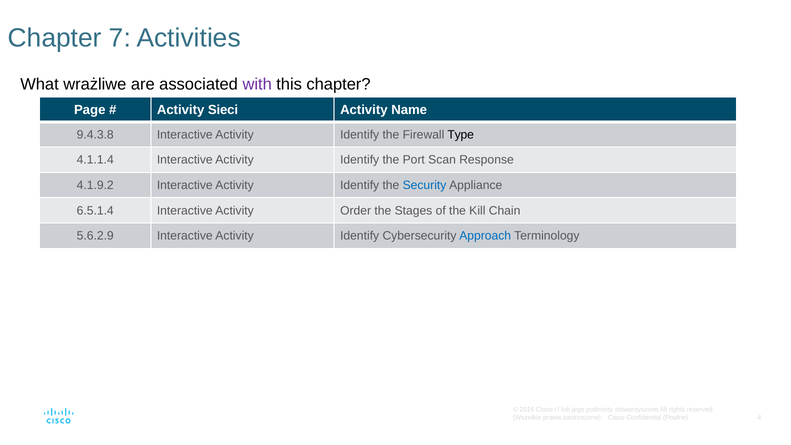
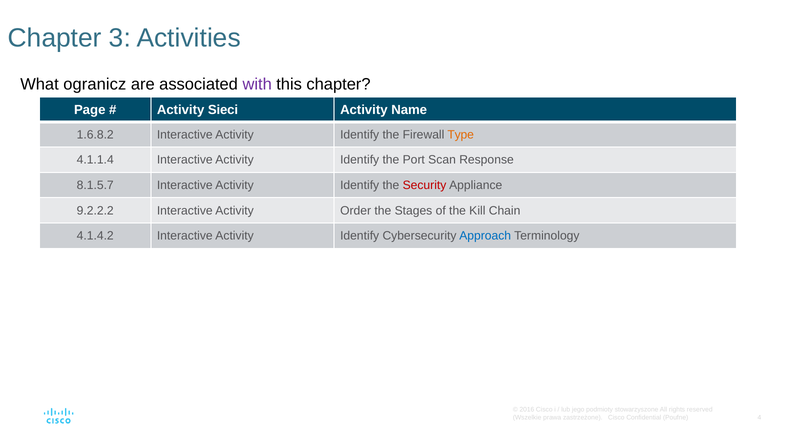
7: 7 -> 3
wrażliwe: wrażliwe -> ogranicz
9.4.3.8: 9.4.3.8 -> 1.6.8.2
Type colour: black -> orange
4.1.9.2: 4.1.9.2 -> 8.1.5.7
Security colour: blue -> red
6.5.1.4: 6.5.1.4 -> 9.2.2.2
5.6.2.9: 5.6.2.9 -> 4.1.4.2
